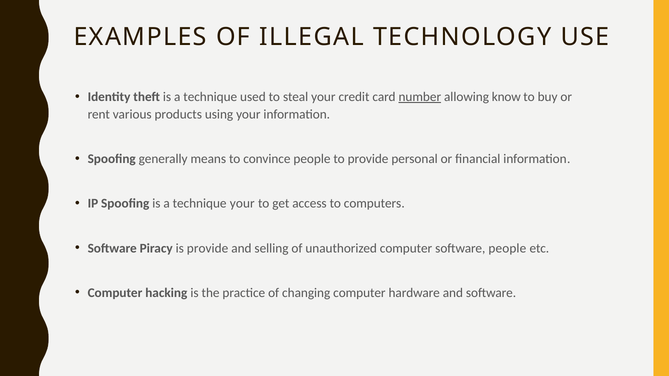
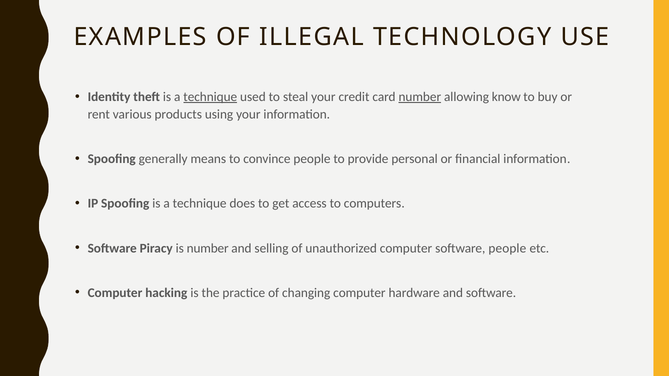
technique at (210, 97) underline: none -> present
technique your: your -> does
is provide: provide -> number
